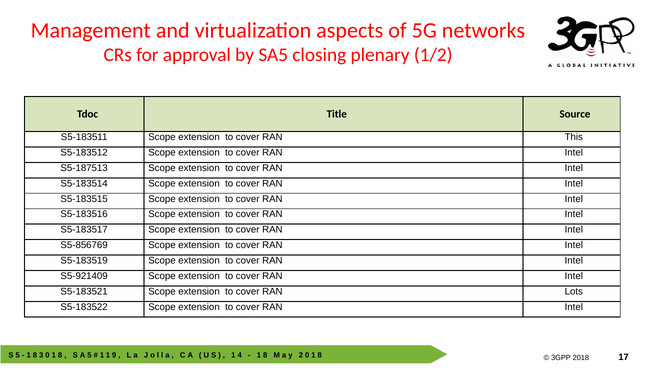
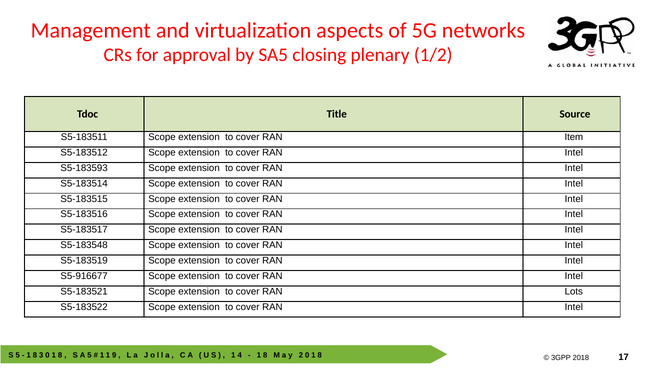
This: This -> Item
S5‑187513: S5‑187513 -> S5‑183593
S5‑856769: S5‑856769 -> S5‑183548
S5‑921409: S5‑921409 -> S5‑916677
